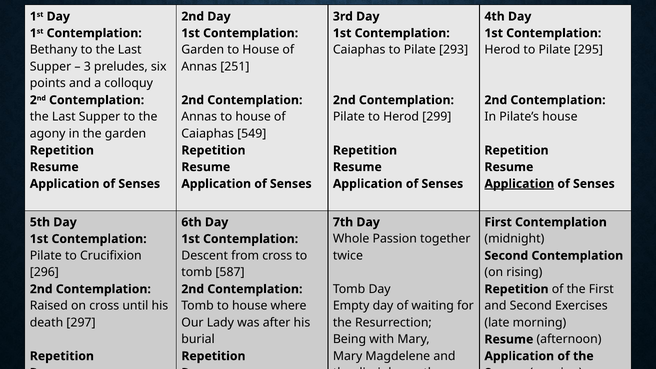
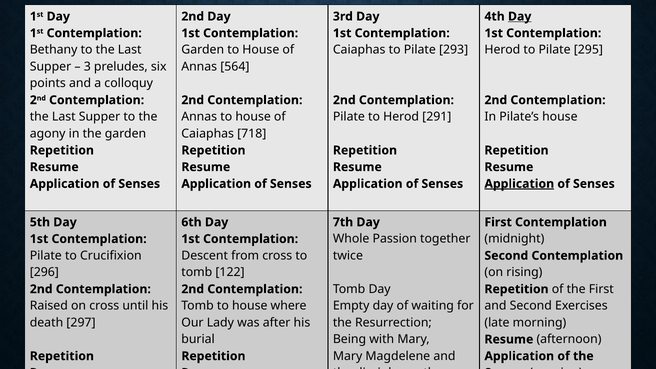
Day at (520, 16) underline: none -> present
251: 251 -> 564
299: 299 -> 291
549: 549 -> 718
587: 587 -> 122
